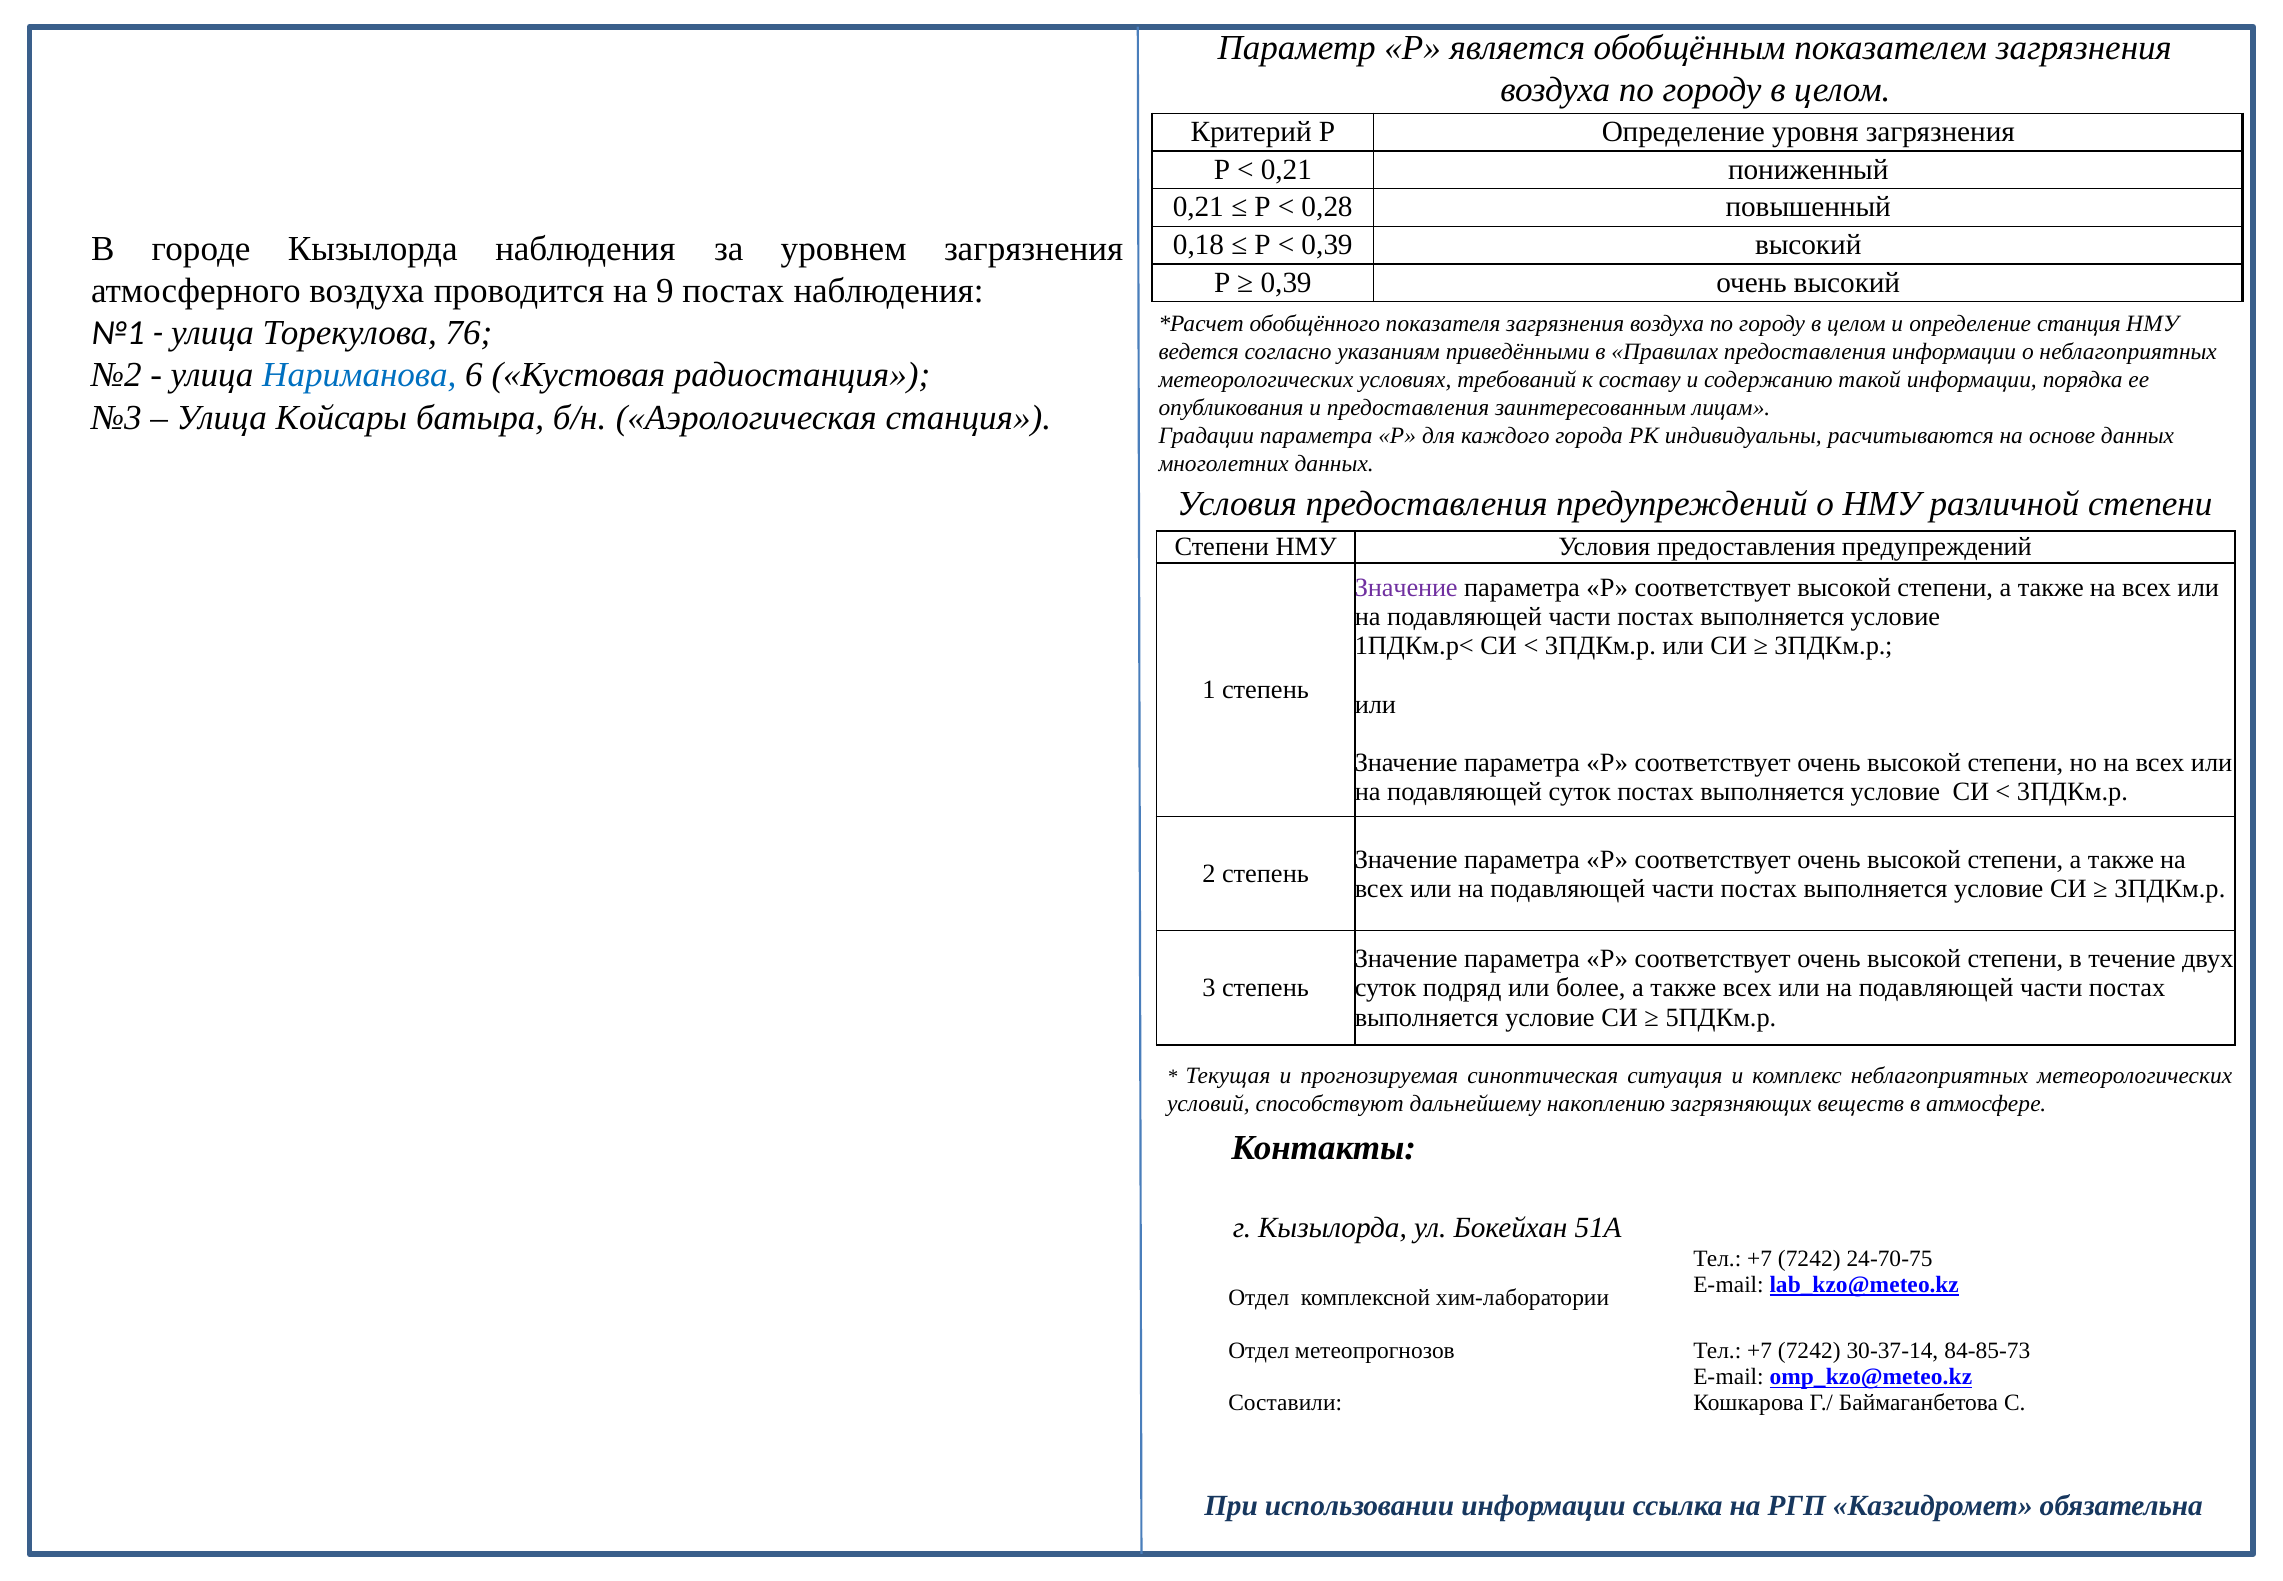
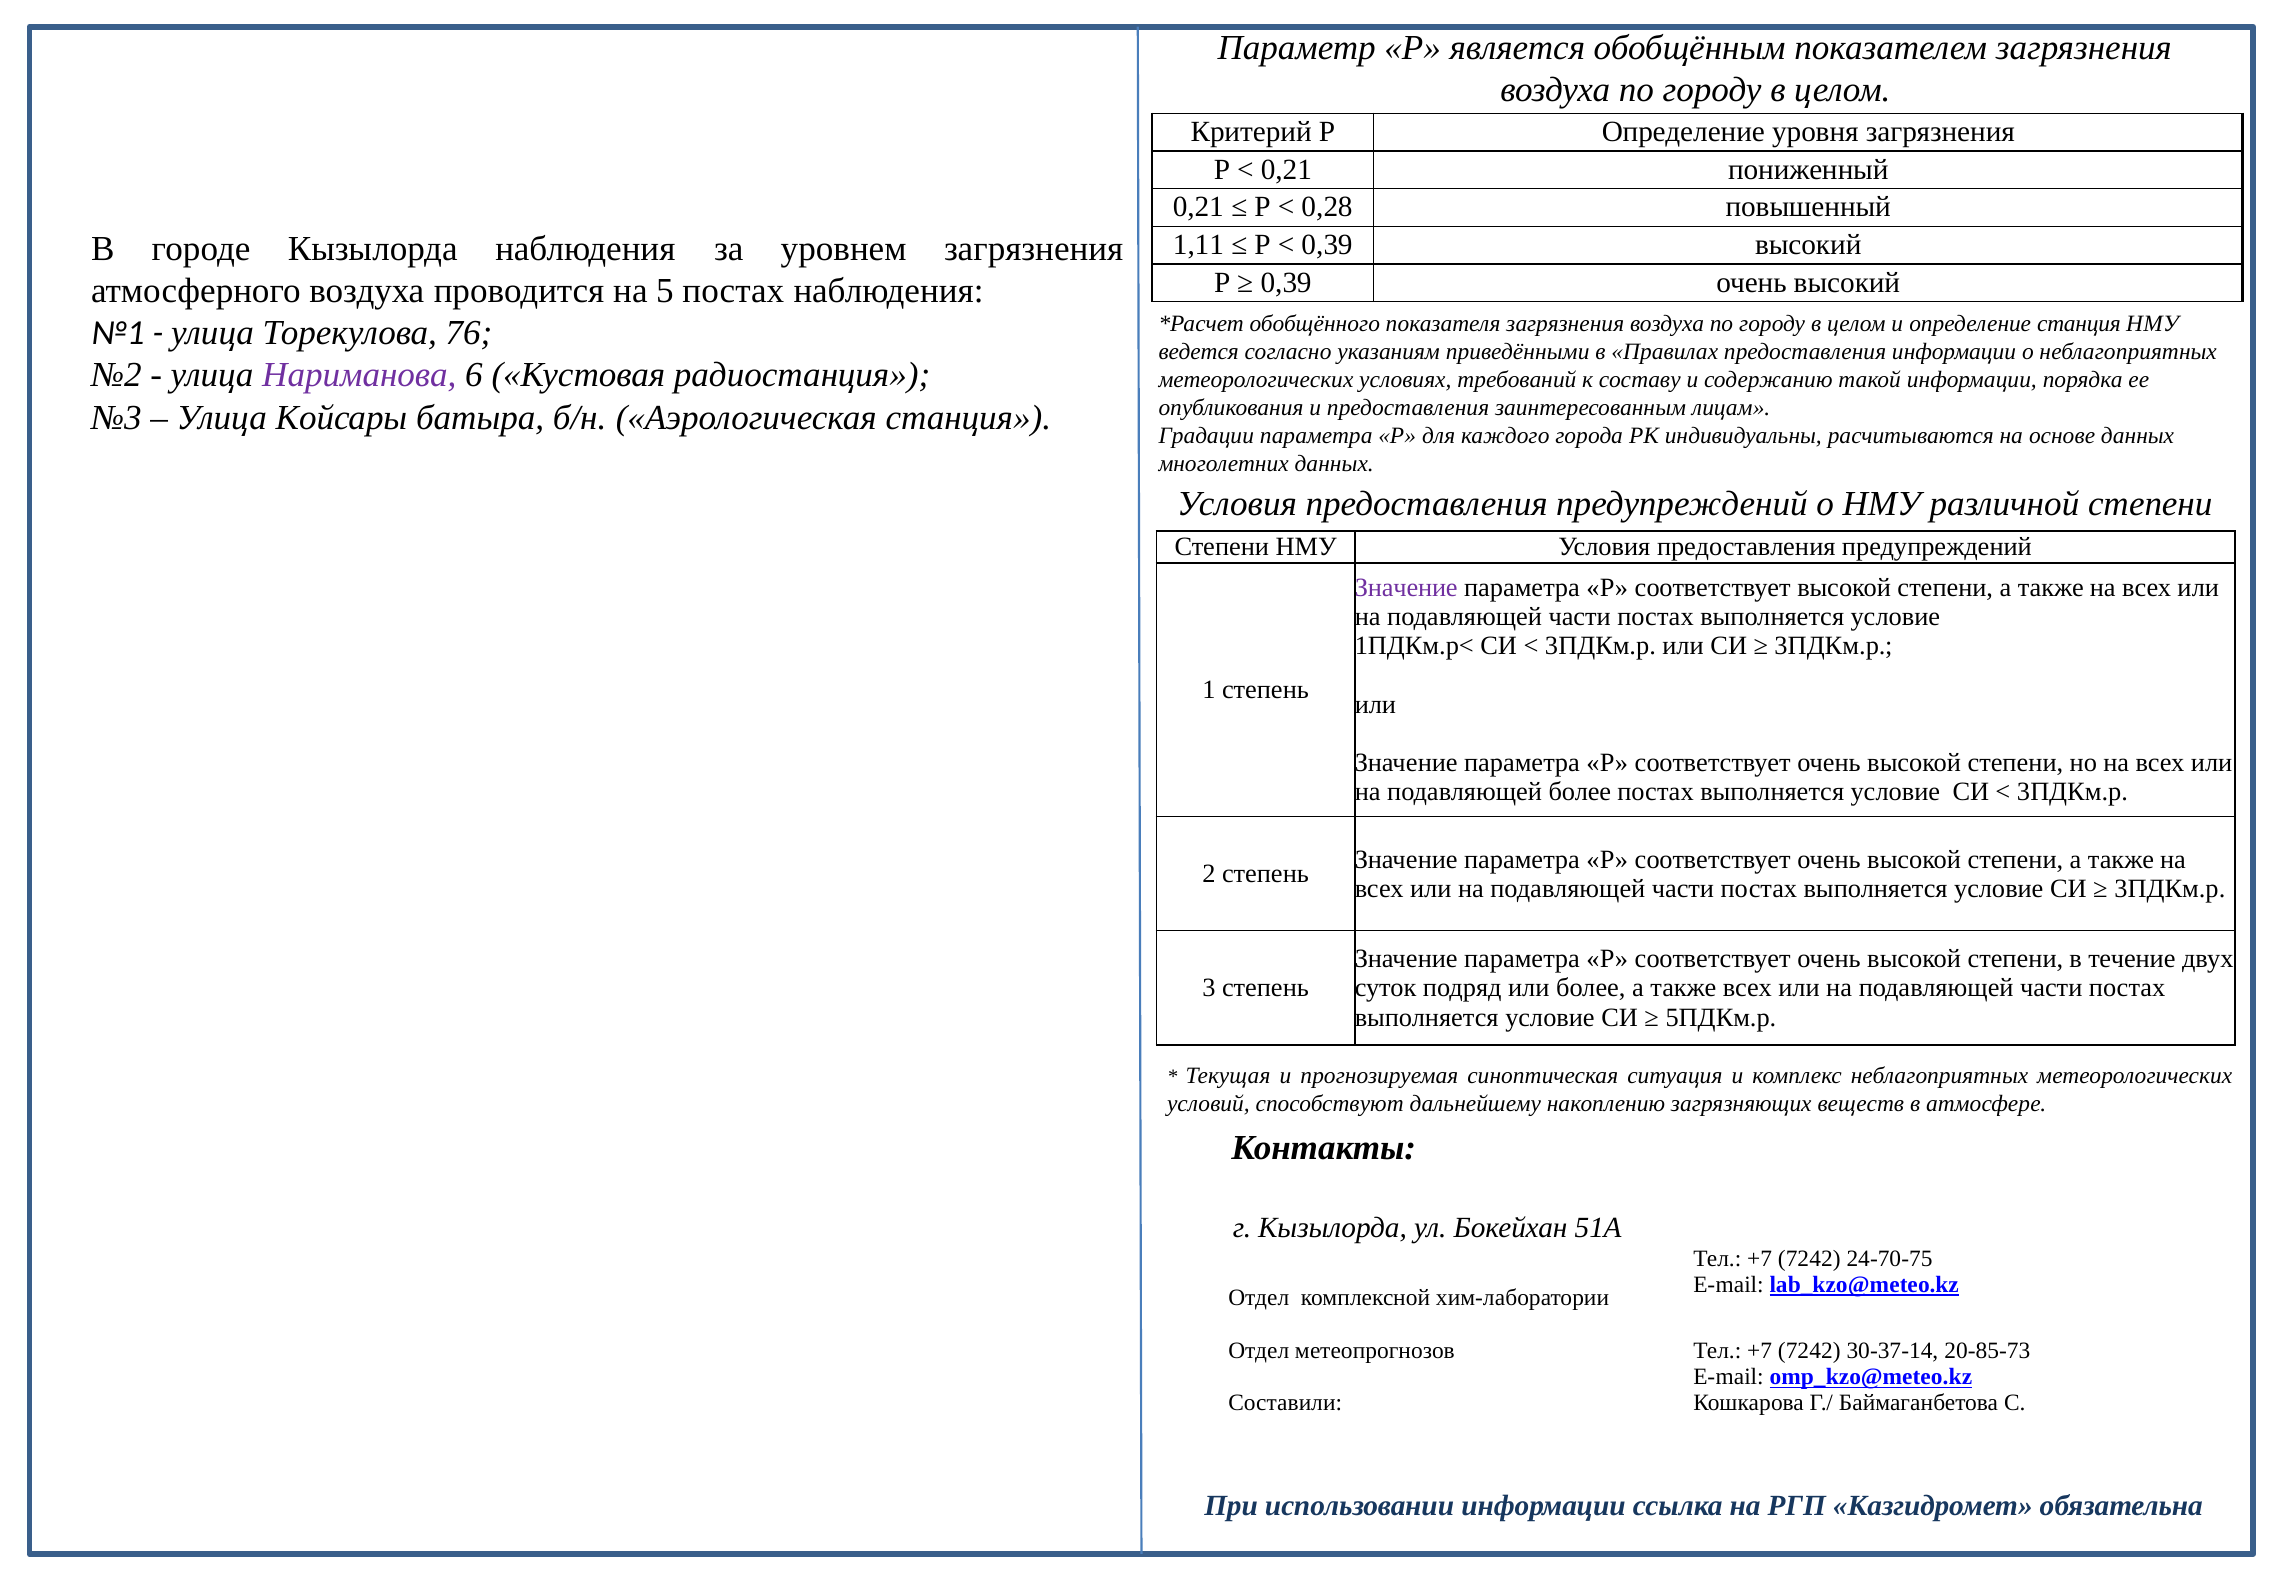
0,18: 0,18 -> 1,11
9: 9 -> 5
Нариманова colour: blue -> purple
подавляющей суток: суток -> более
84-85-73: 84-85-73 -> 20-85-73
